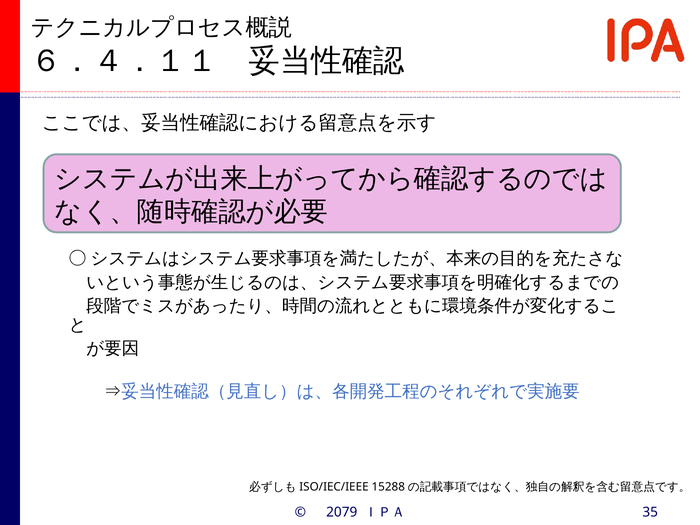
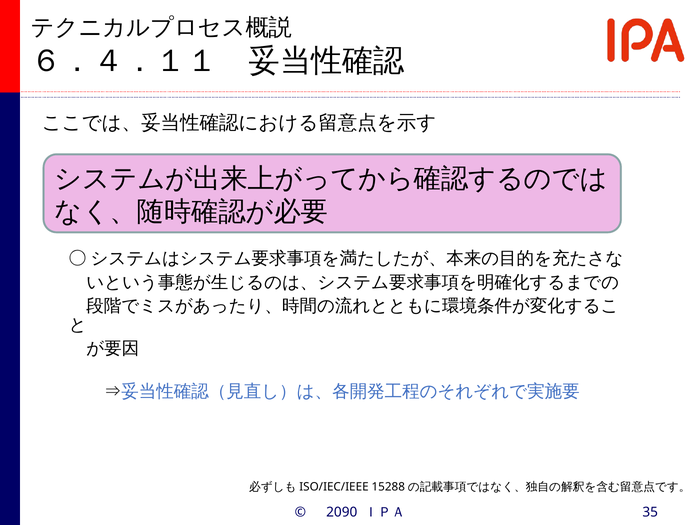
2079: 2079 -> 2090
